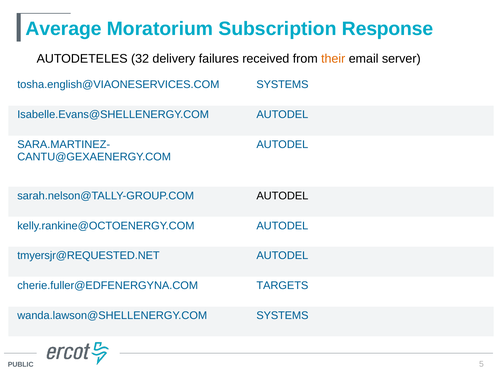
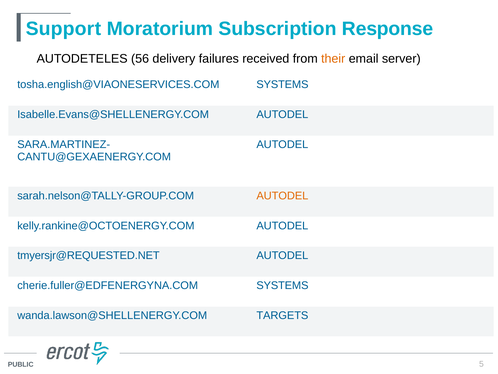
Average: Average -> Support
32: 32 -> 56
AUTODEL at (282, 196) colour: black -> orange
cherie.fuller@EDFENERGYNA.COM TARGETS: TARGETS -> SYSTEMS
wanda.lawson@SHELLENERGY.COM SYSTEMS: SYSTEMS -> TARGETS
